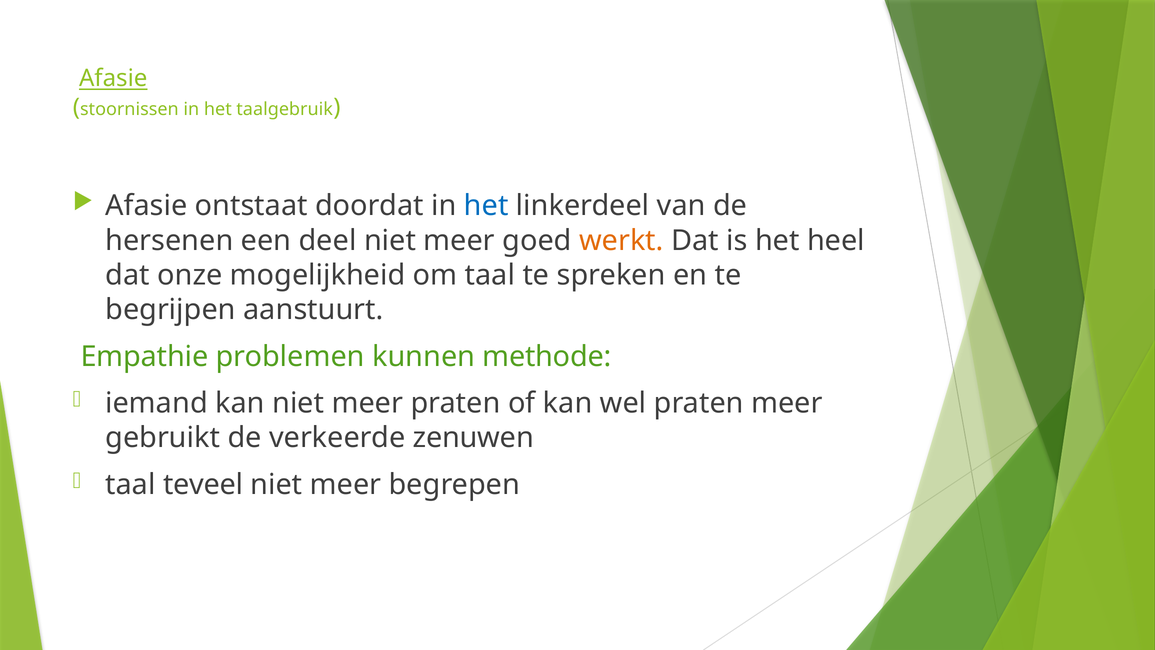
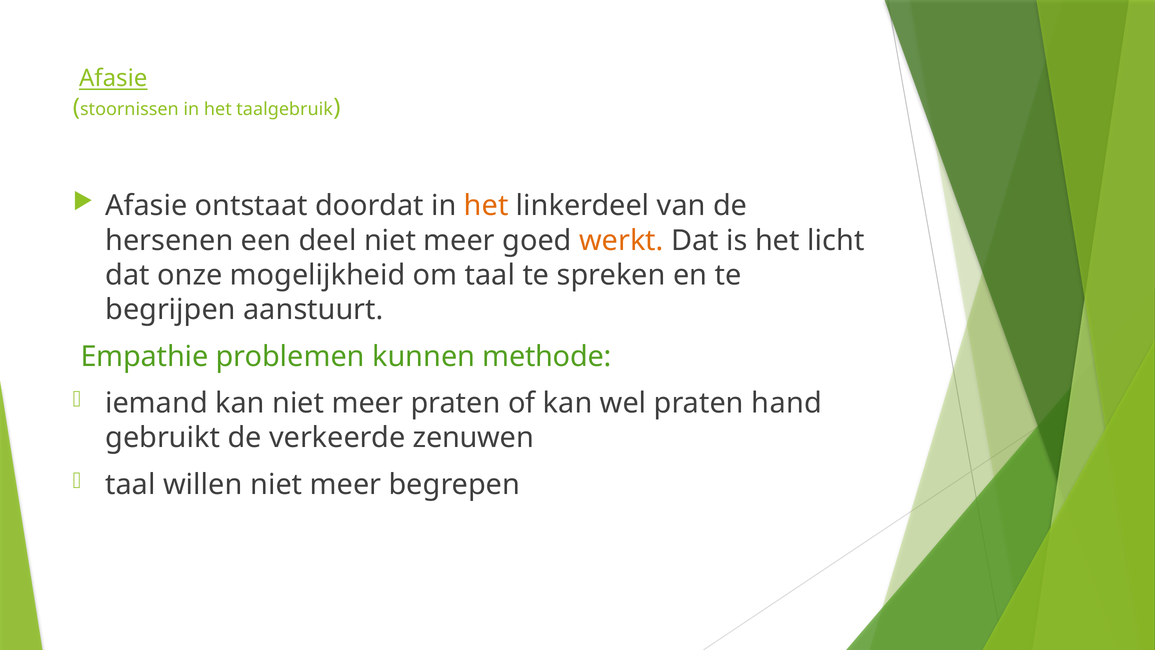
het at (486, 206) colour: blue -> orange
heel: heel -> licht
praten meer: meer -> hand
teveel: teveel -> willen
